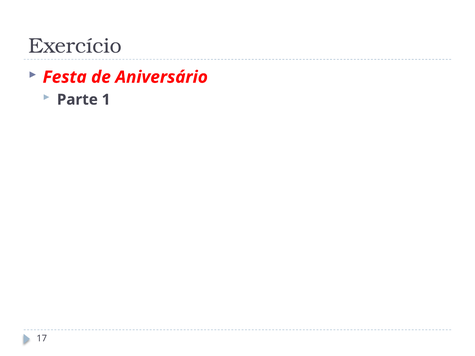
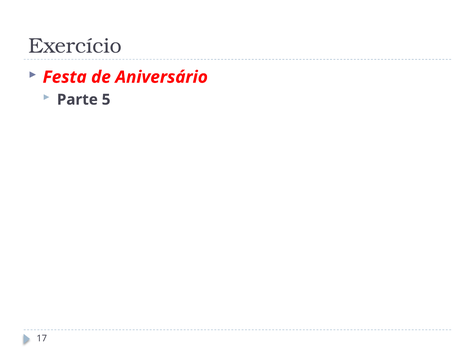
1: 1 -> 5
